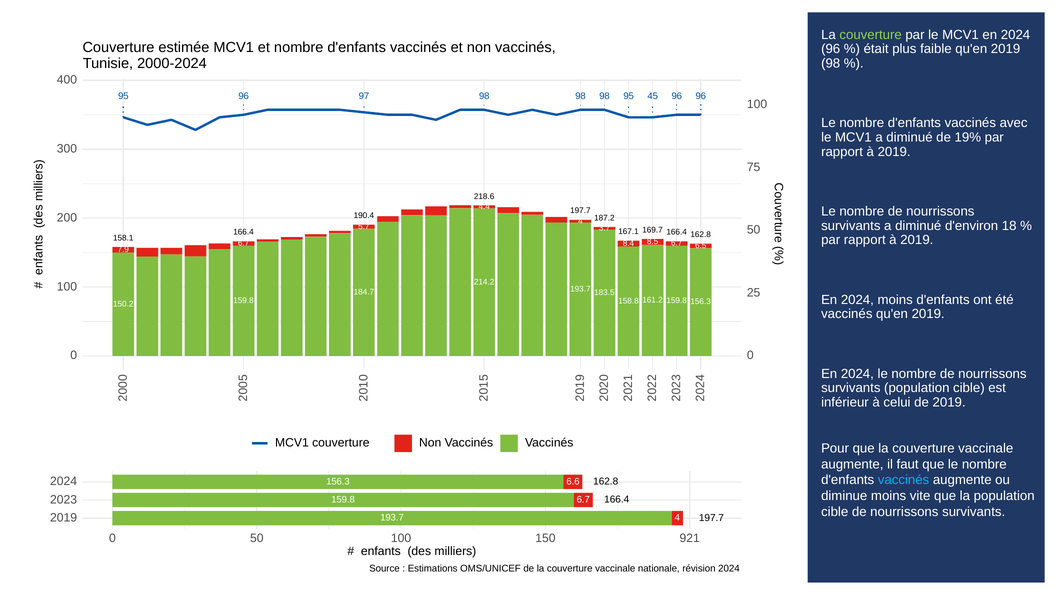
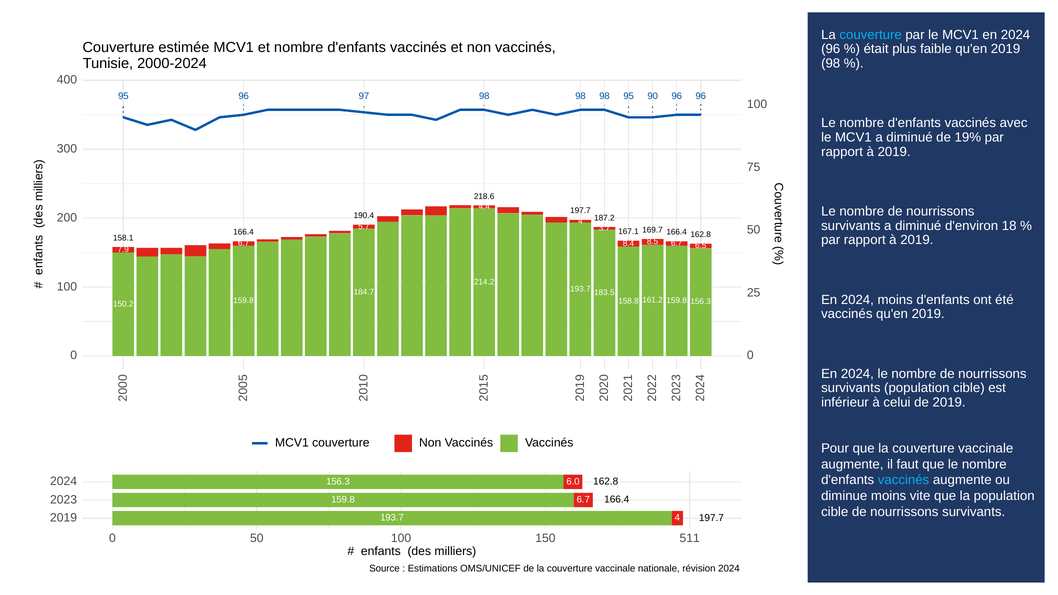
couverture at (871, 35) colour: light green -> light blue
45: 45 -> 90
6.6: 6.6 -> 6.0
921: 921 -> 511
